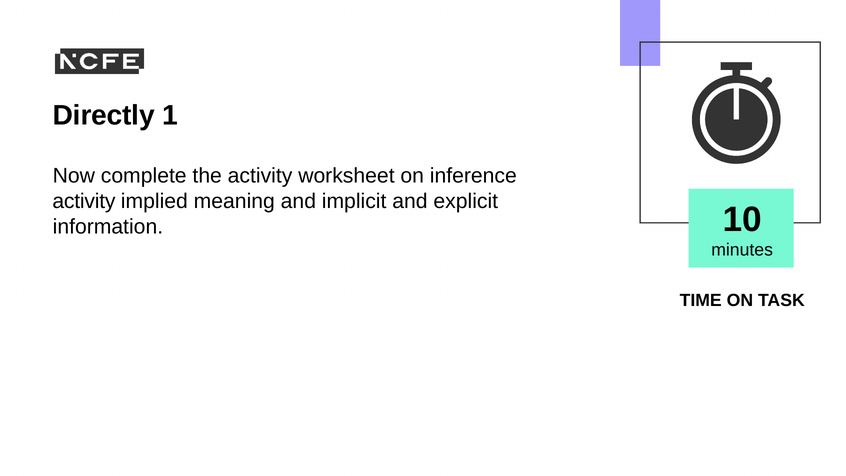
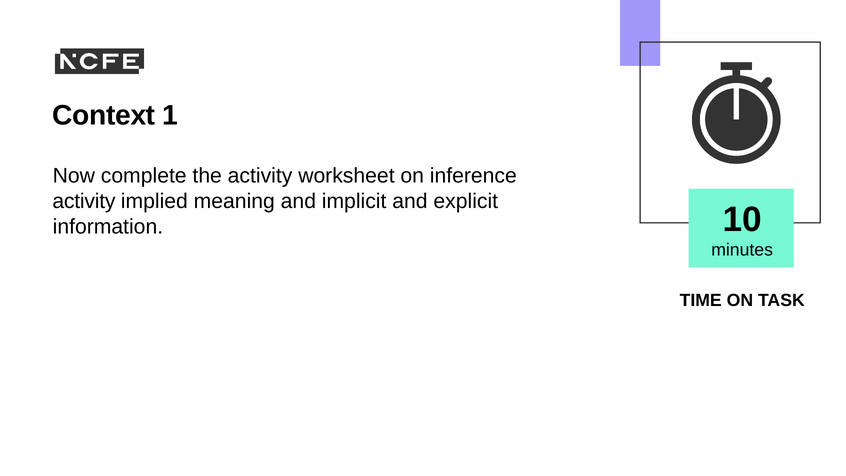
Directly: Directly -> Context
